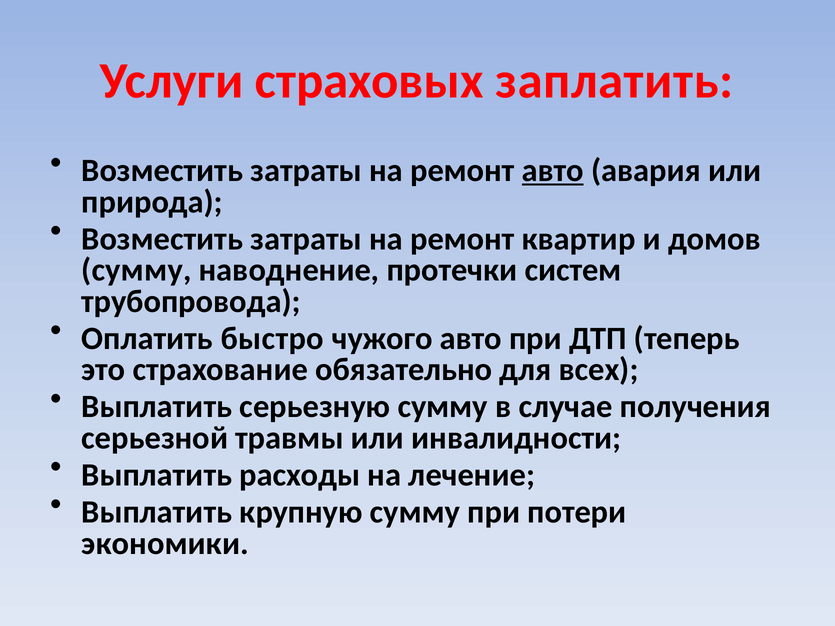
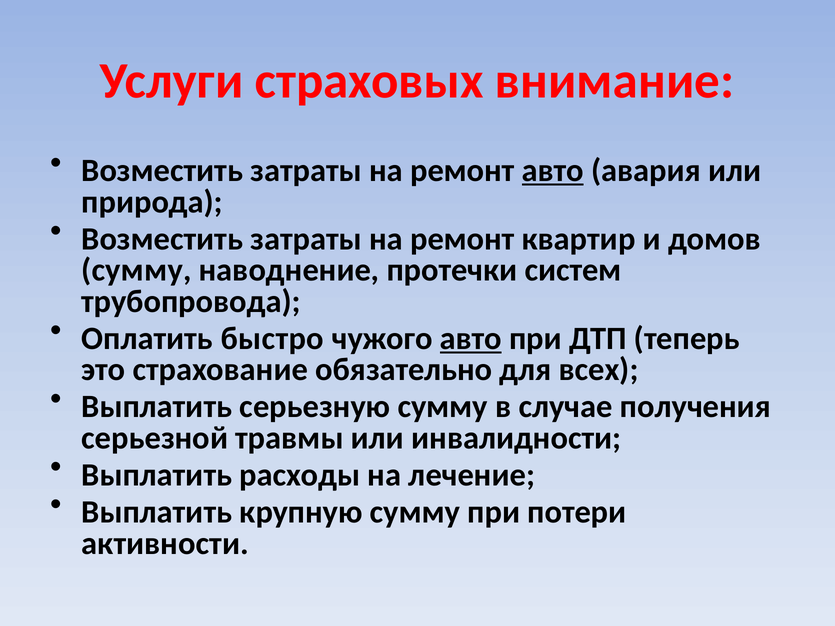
заплатить: заплатить -> внимание
авто at (471, 339) underline: none -> present
экономики: экономики -> активности
